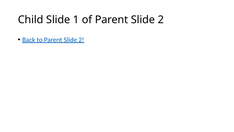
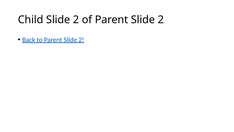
Child Slide 1: 1 -> 2
